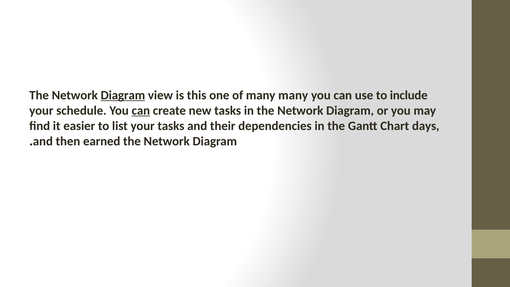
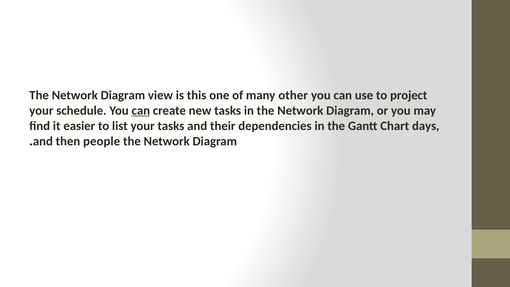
Diagram at (123, 95) underline: present -> none
many many: many -> other
include: include -> project
earned: earned -> people
